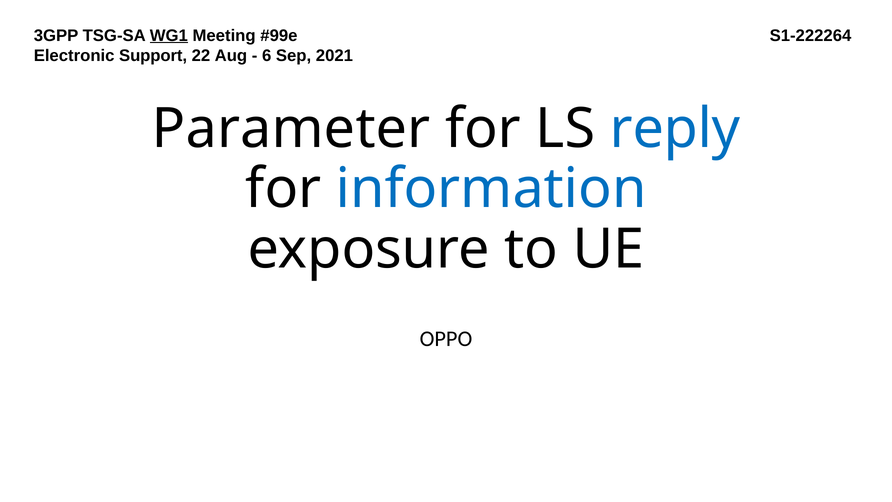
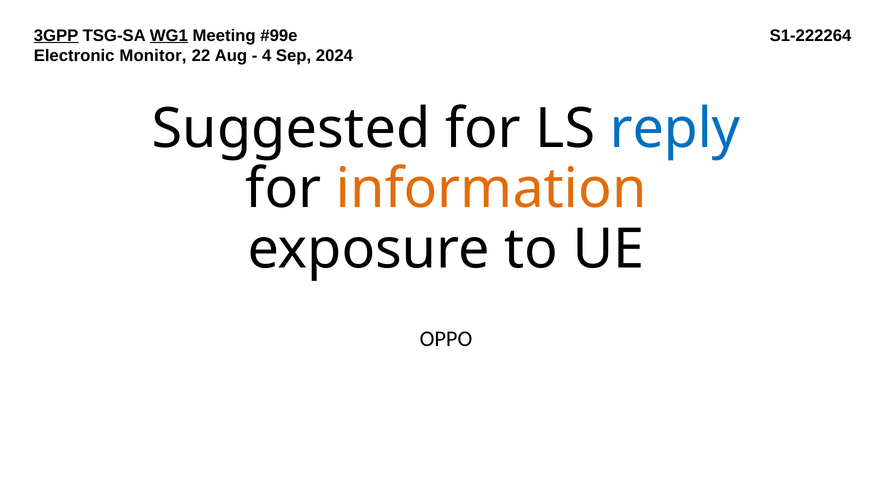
3GPP underline: none -> present
Support: Support -> Monitor
6: 6 -> 4
2021: 2021 -> 2024
Parameter: Parameter -> Suggested
information colour: blue -> orange
